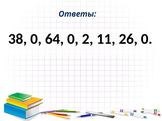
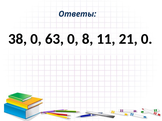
64: 64 -> 63
2: 2 -> 8
26: 26 -> 21
